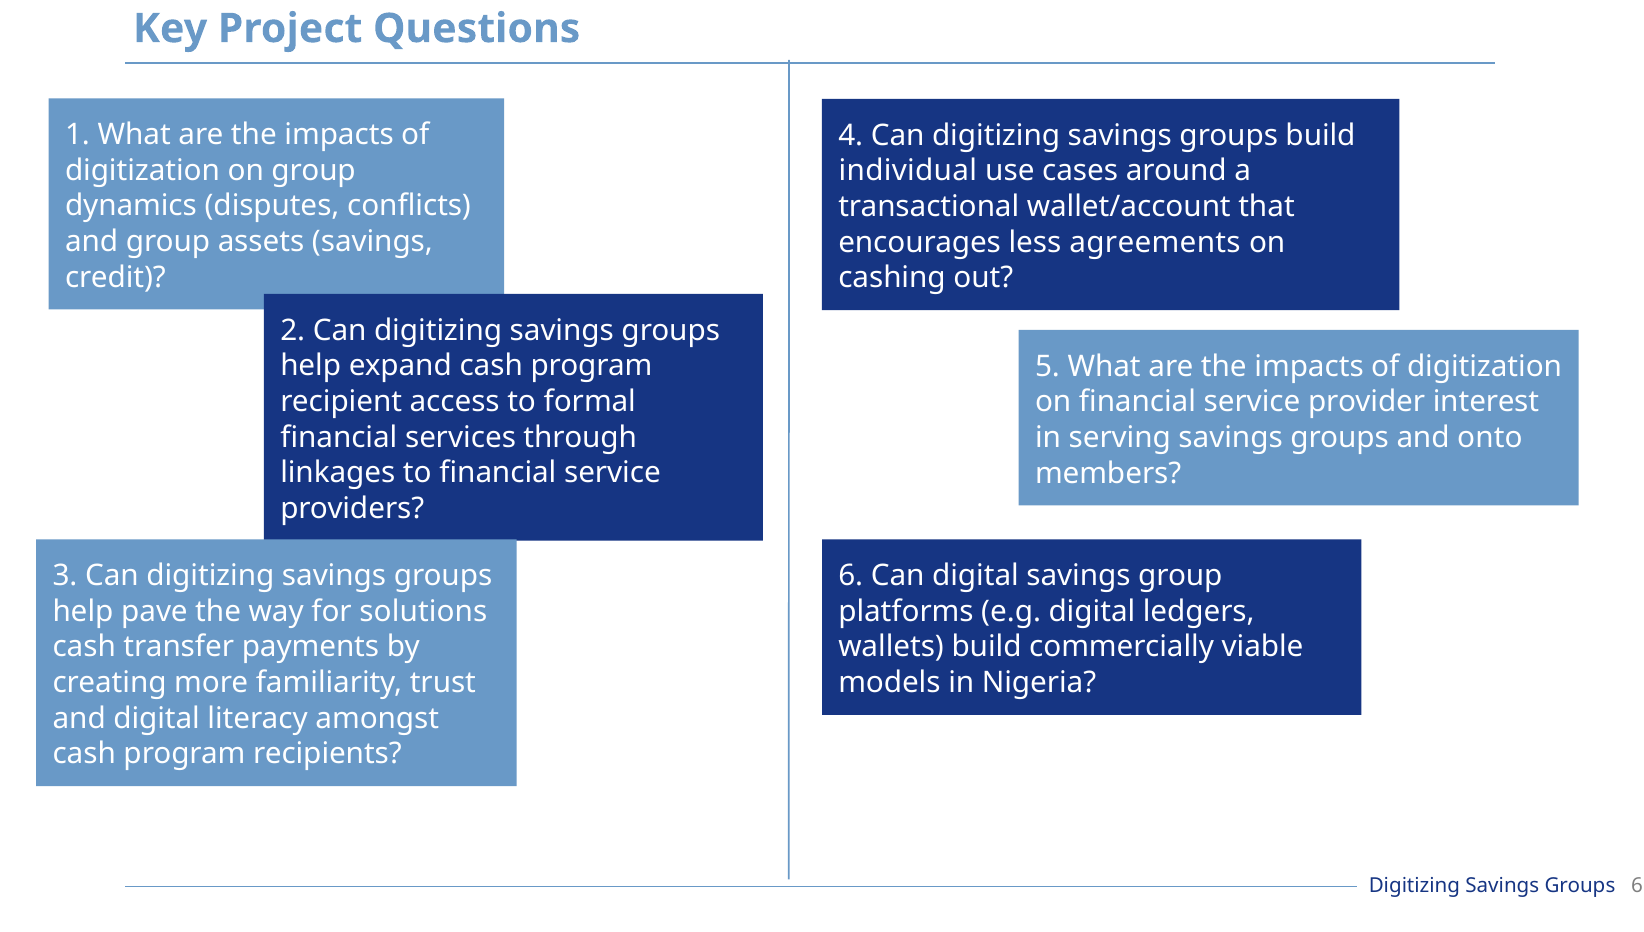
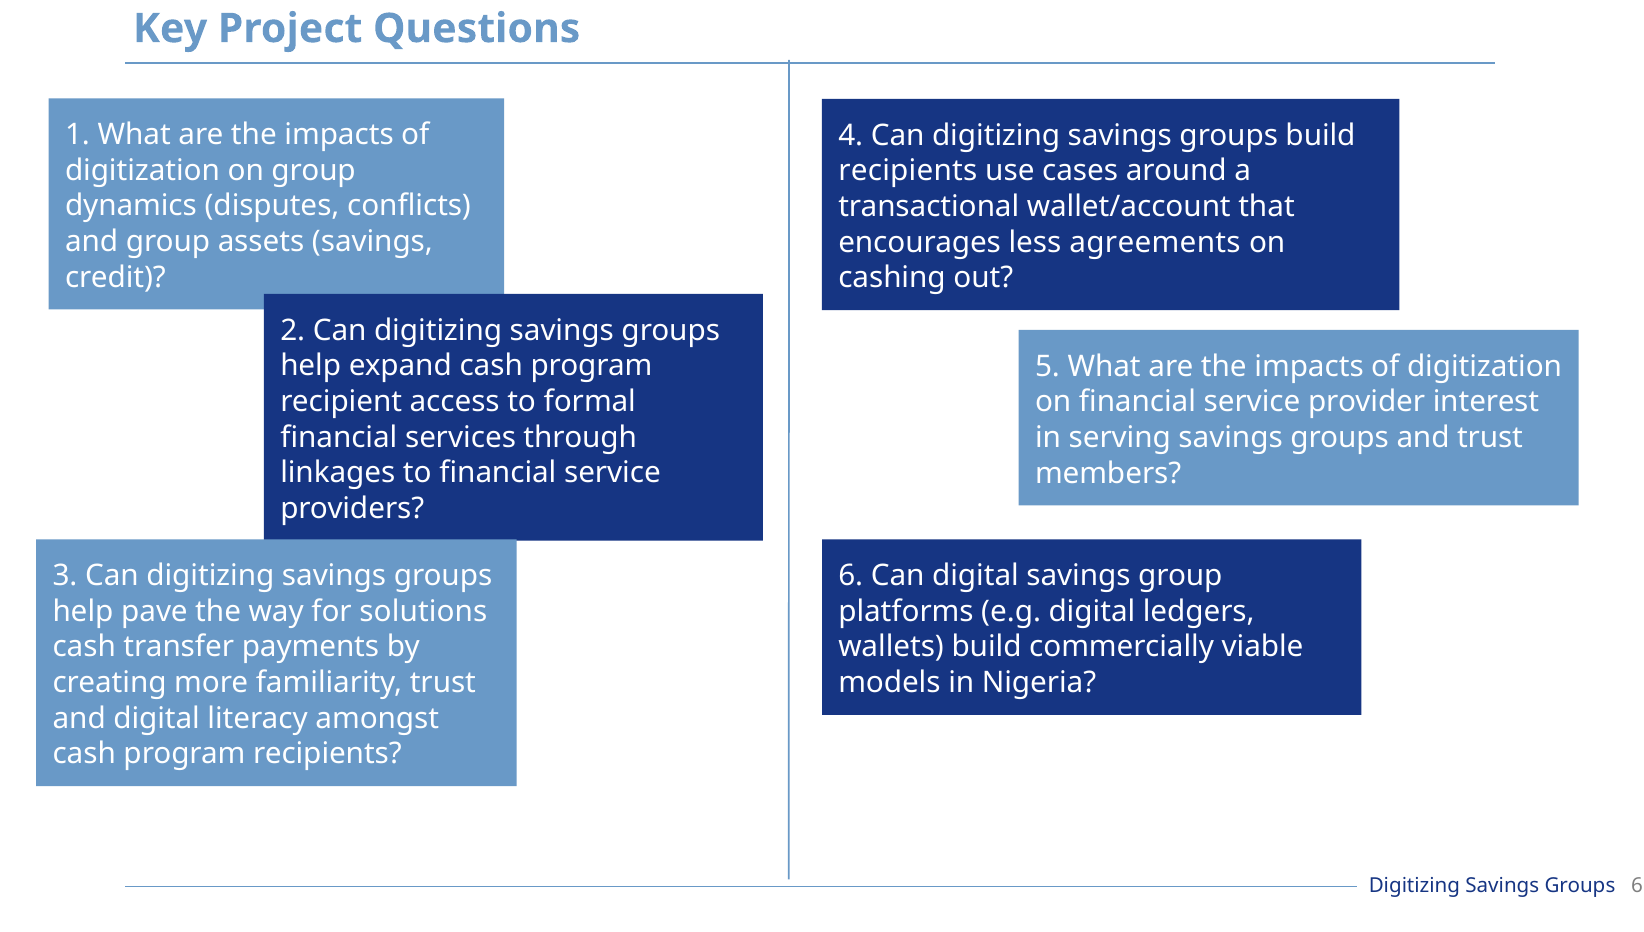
individual at (908, 171): individual -> recipients
and onto: onto -> trust
